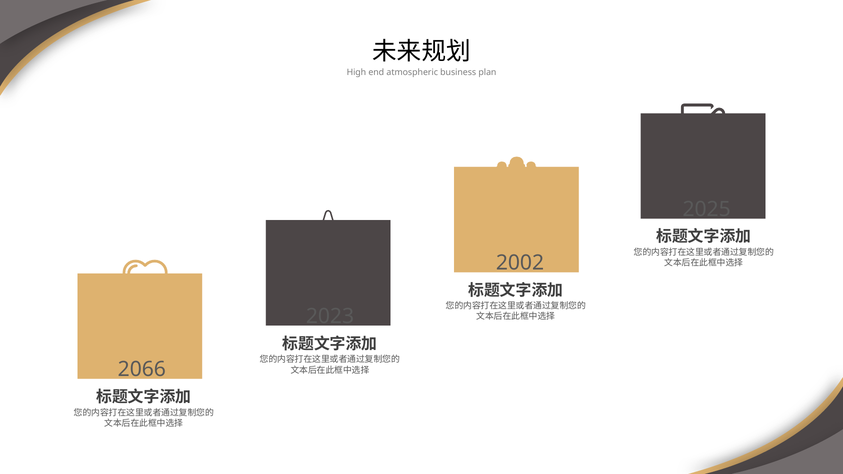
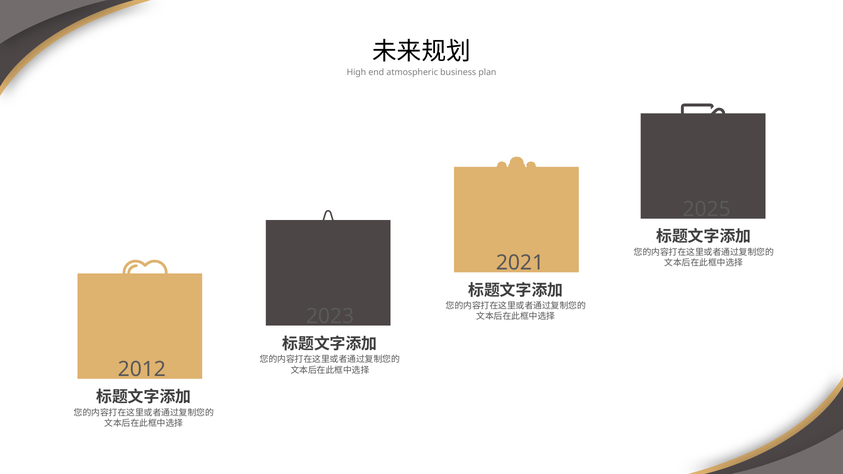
2002: 2002 -> 2021
2066: 2066 -> 2012
